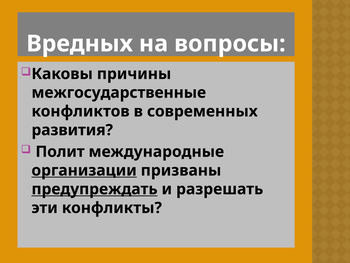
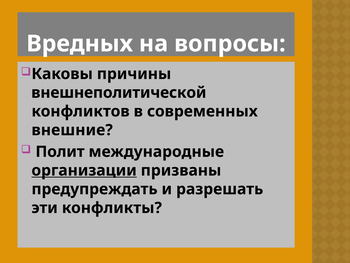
межгосударственные: межгосударственные -> внешнеполитической
развития: развития -> внешние
предупреждать underline: present -> none
